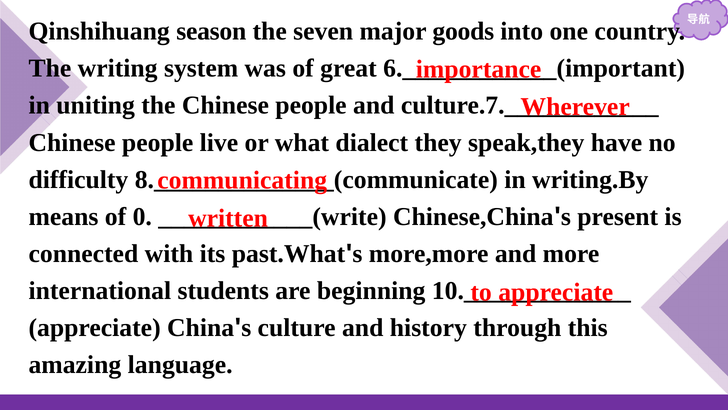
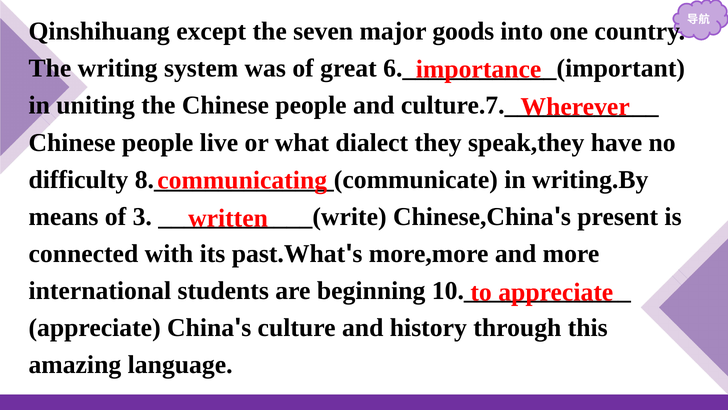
season: season -> except
0: 0 -> 3
